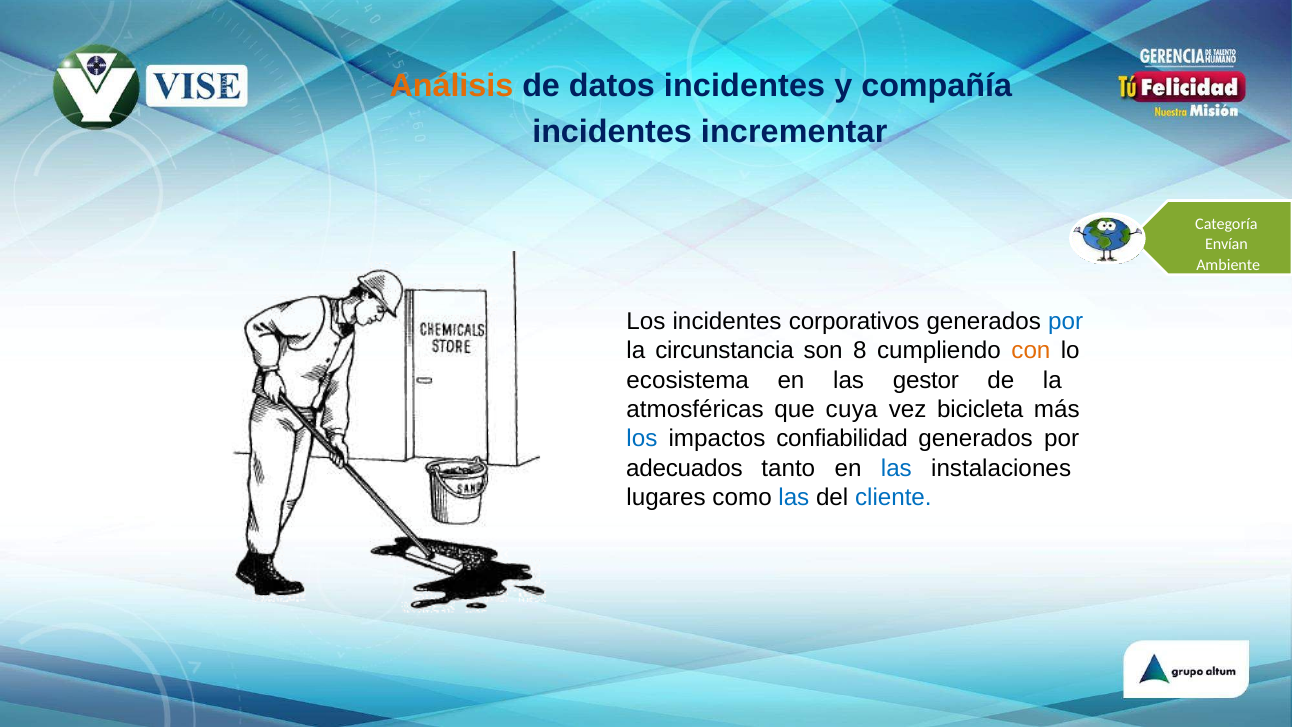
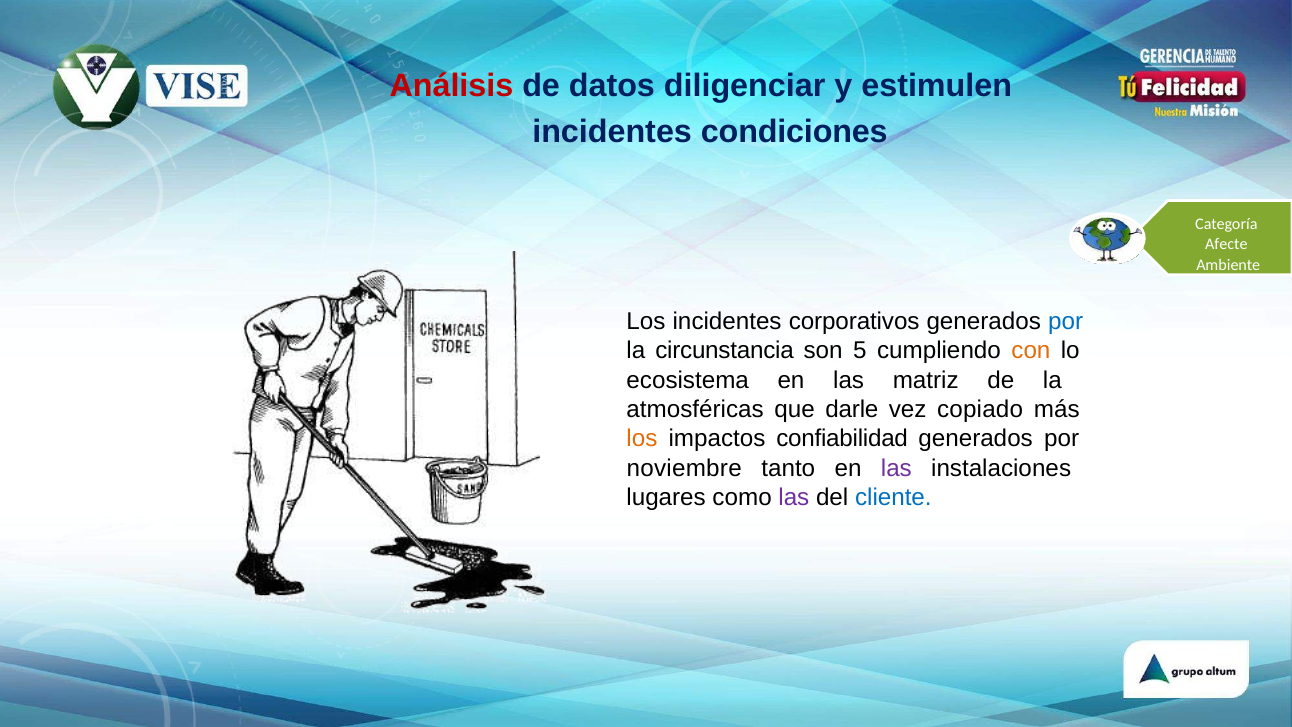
Análisis colour: orange -> red
datos incidentes: incidentes -> diligenciar
compañía: compañía -> estimulen
incrementar: incrementar -> condiciones
Envían: Envían -> Afecte
8: 8 -> 5
gestor: gestor -> matriz
cuya: cuya -> darle
bicicleta: bicicleta -> copiado
los at (642, 439) colour: blue -> orange
adecuados: adecuados -> noviembre
las at (896, 468) colour: blue -> purple
las at (794, 498) colour: blue -> purple
